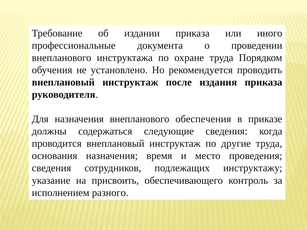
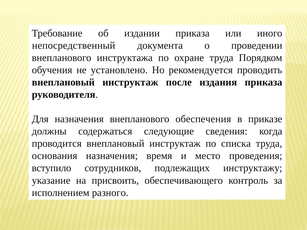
профессиональные: профессиональные -> непосредственный
другие: другие -> списка
сведения at (51, 168): сведения -> вступило
